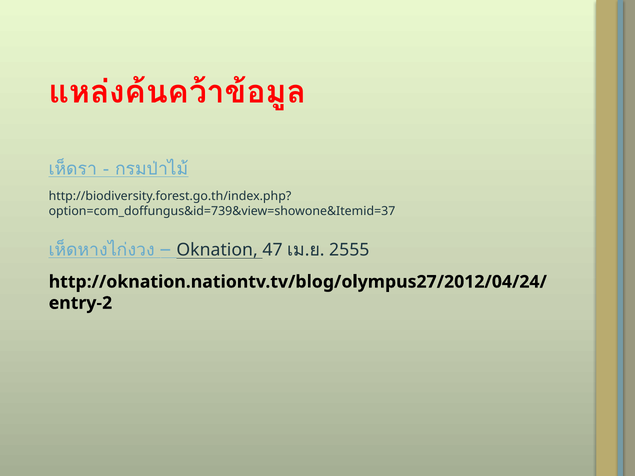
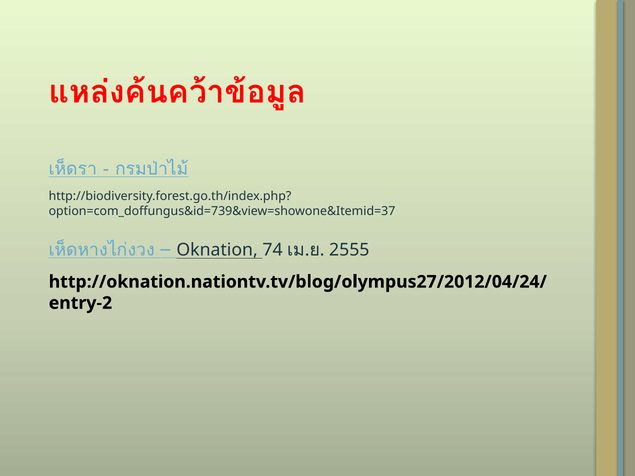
47: 47 -> 74
